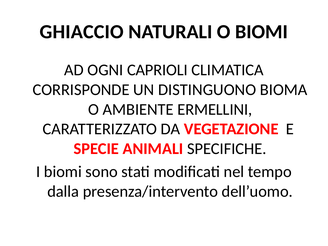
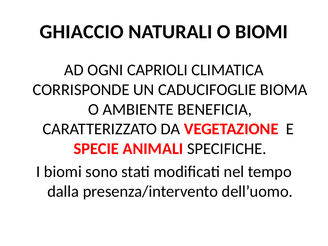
DISTINGUONO: DISTINGUONO -> CADUCIFOGLIE
ERMELLINI: ERMELLINI -> BENEFICIA
